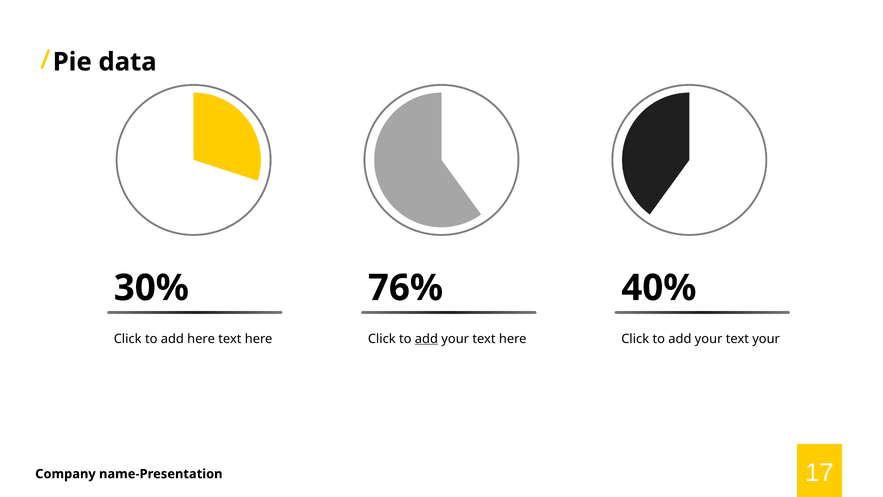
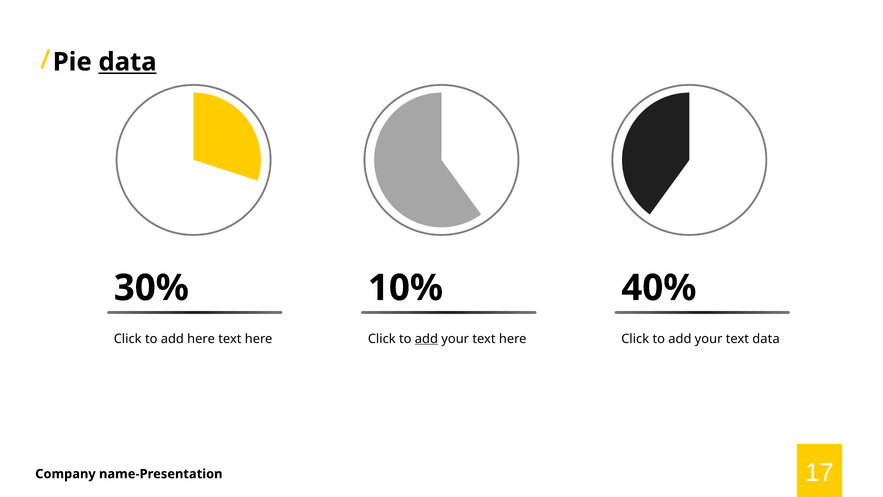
data at (128, 62) underline: none -> present
76%: 76% -> 10%
text your: your -> data
